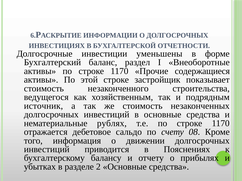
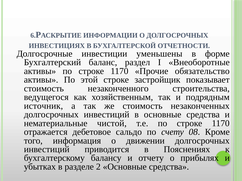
содержащиеся: содержащиеся -> обязательство
рублях: рублях -> чистой
